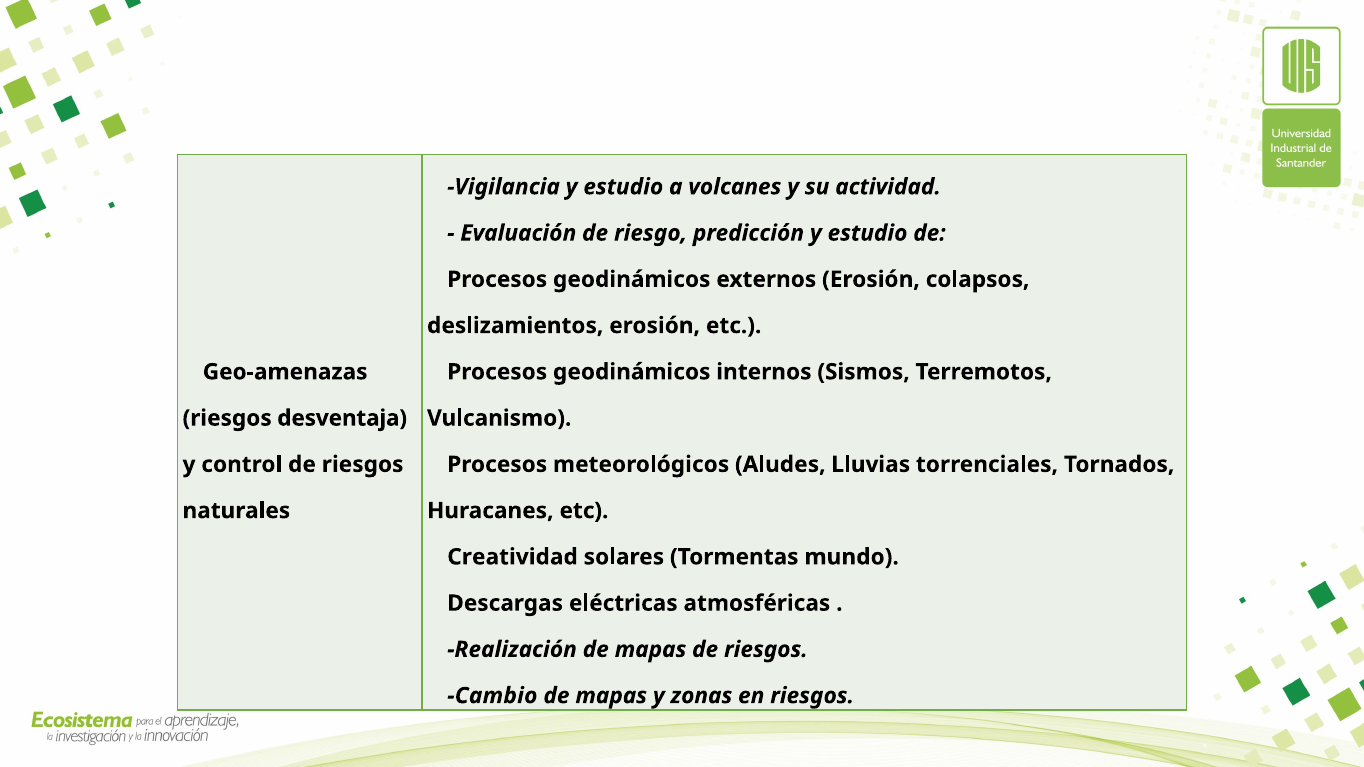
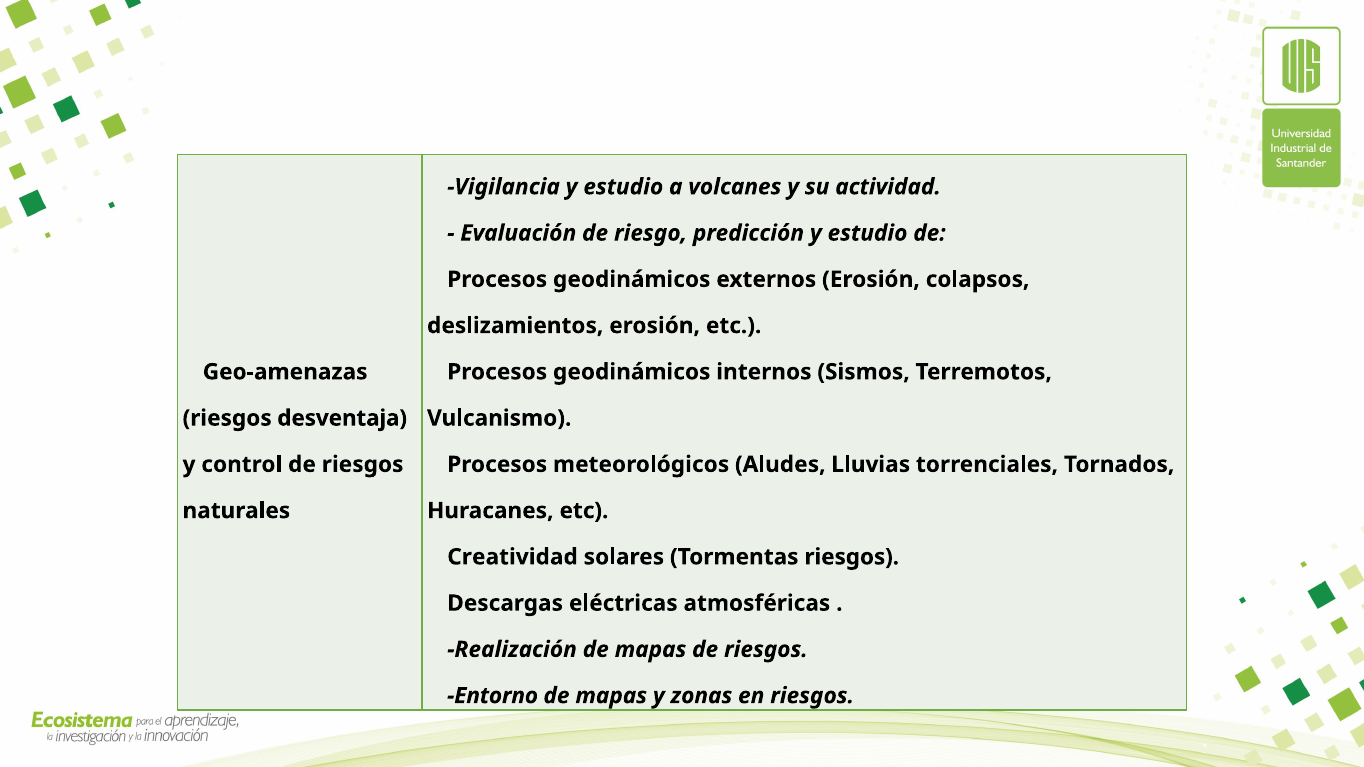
Tormentas mundo: mundo -> riesgos
Cambio: Cambio -> Entorno
